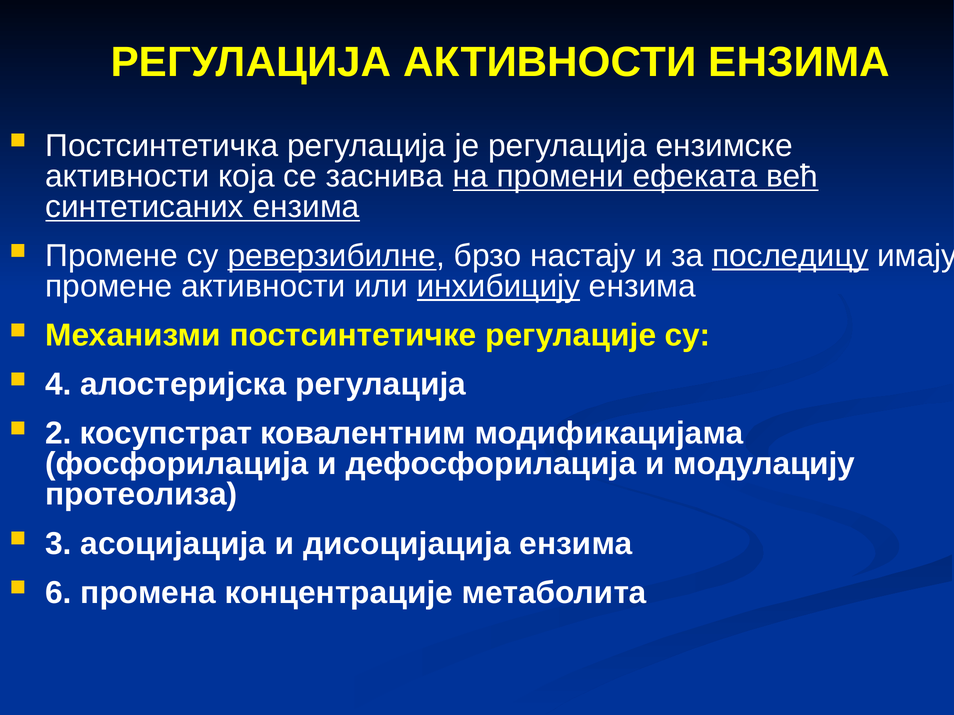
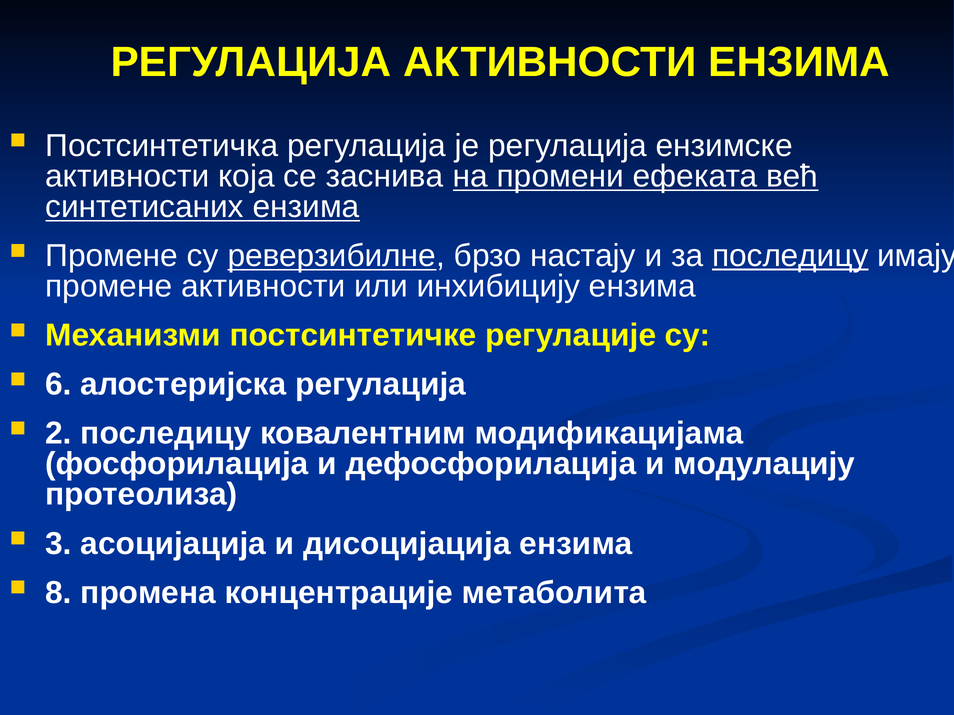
инхибицију underline: present -> none
4: 4 -> 6
2 косупстрат: косупстрат -> последицу
6: 6 -> 8
